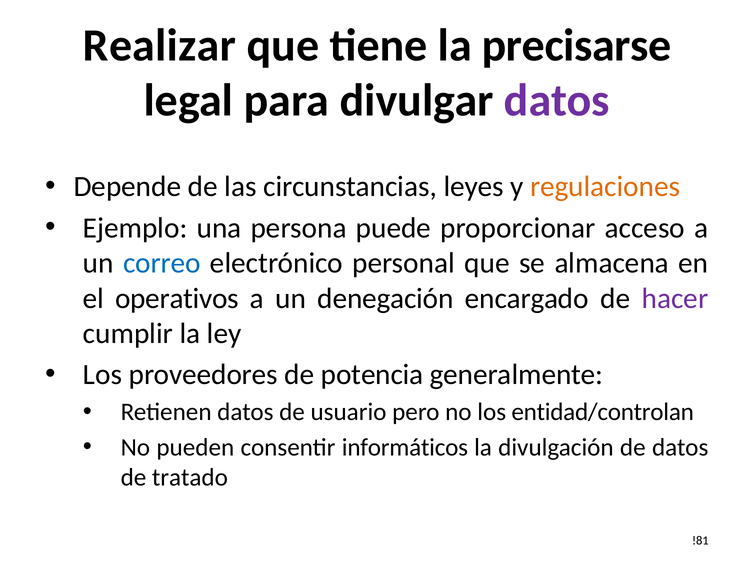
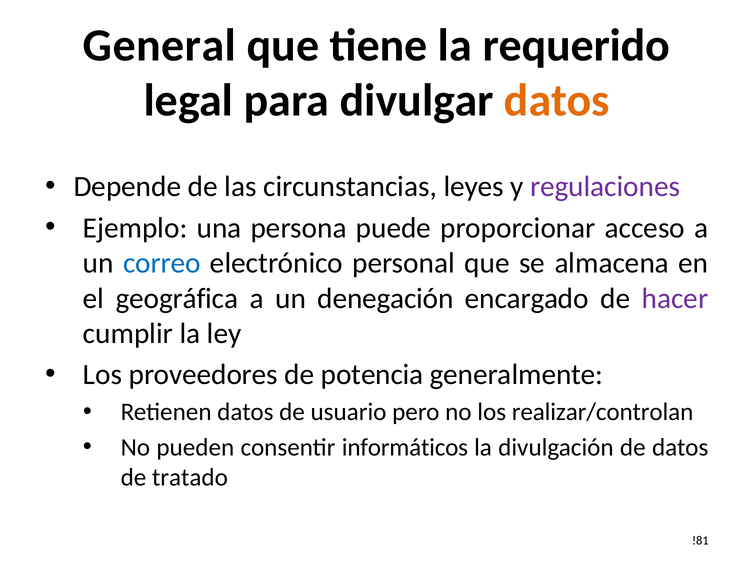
Realizar: Realizar -> General
precisarse: precisarse -> requerido
datos at (557, 101) colour: purple -> orange
regulaciones colour: orange -> purple
operativos: operativos -> geográfica
entidad/controlan: entidad/controlan -> realizar/controlan
